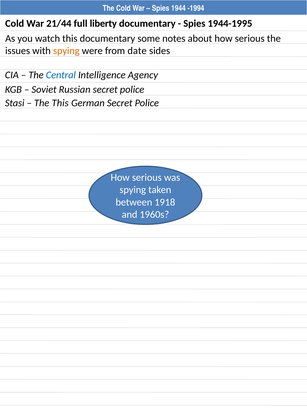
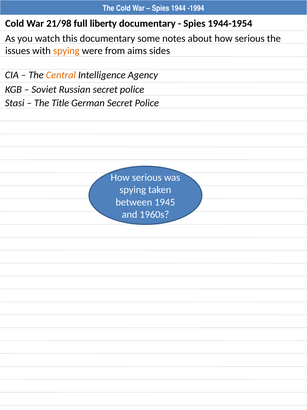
21/44: 21/44 -> 21/98
1944-1995: 1944-1995 -> 1944-1954
date: date -> aims
Central colour: blue -> orange
The This: This -> Title
1918: 1918 -> 1945
